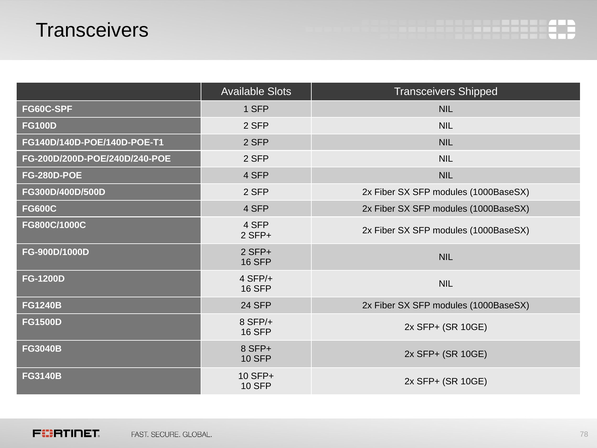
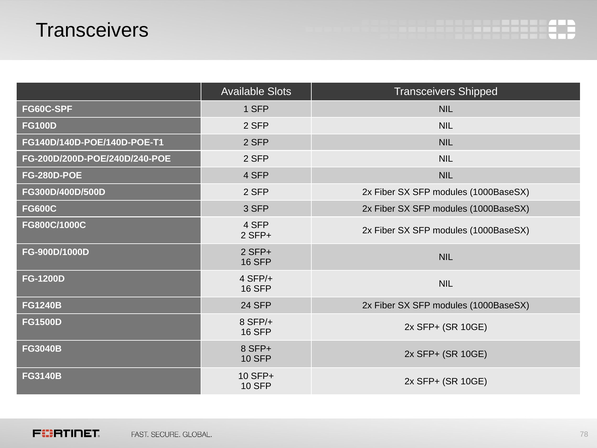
FG600C 4: 4 -> 3
